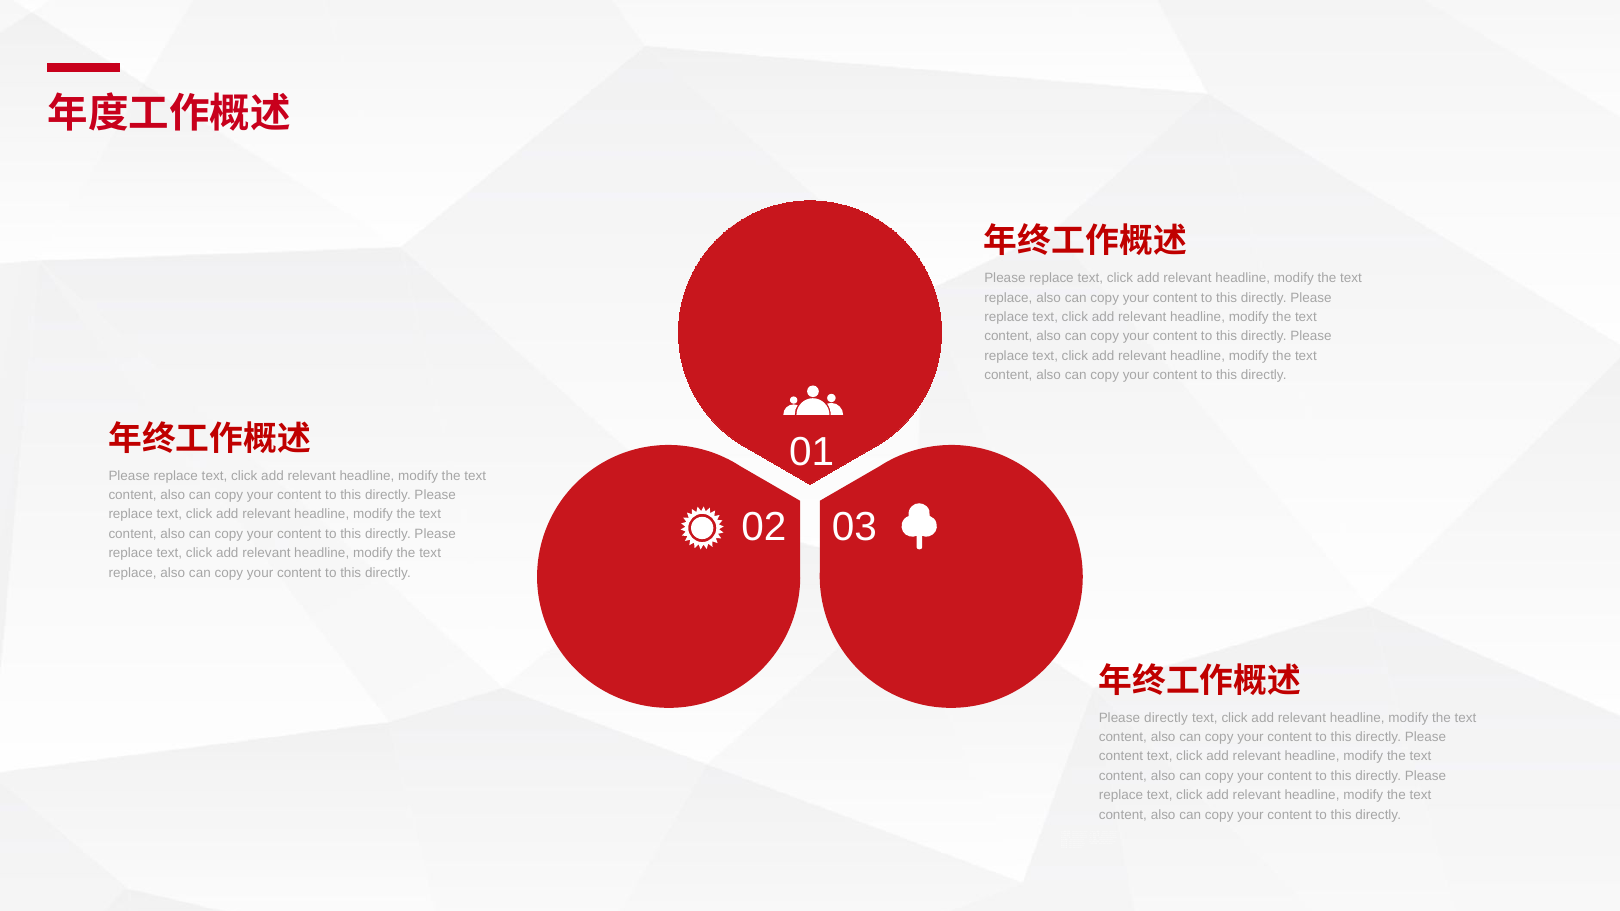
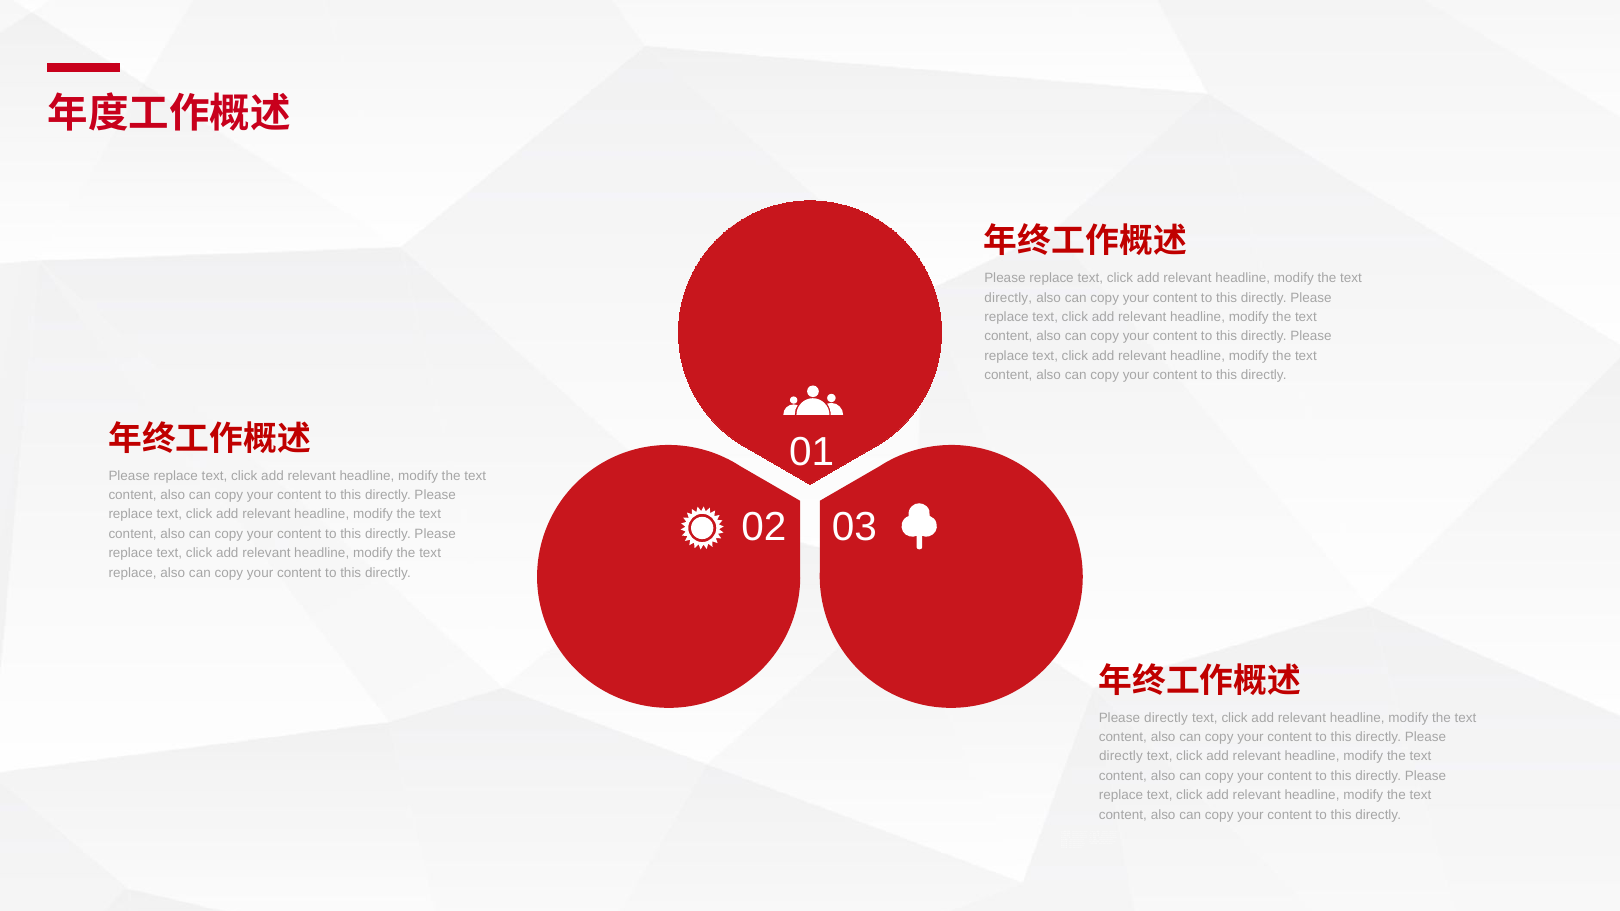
replace at (1008, 298): replace -> directly
content at (1121, 757): content -> directly
